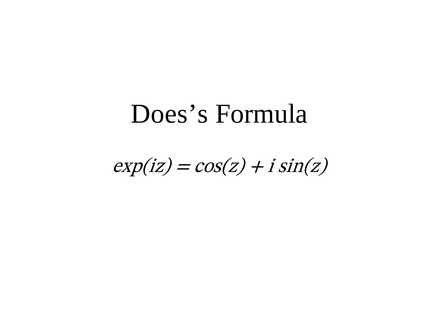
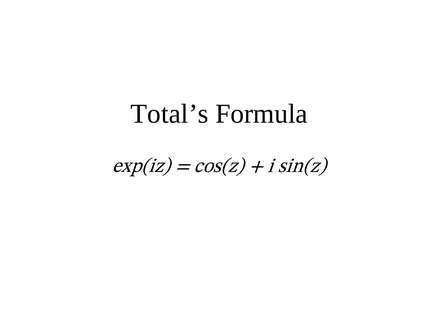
Does’s: Does’s -> Total’s
